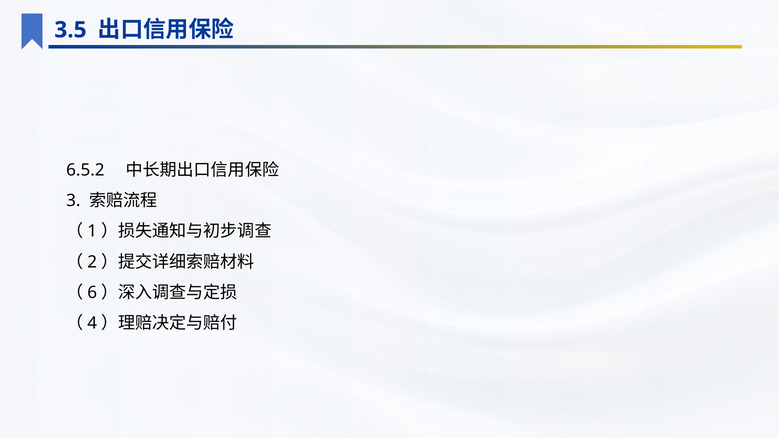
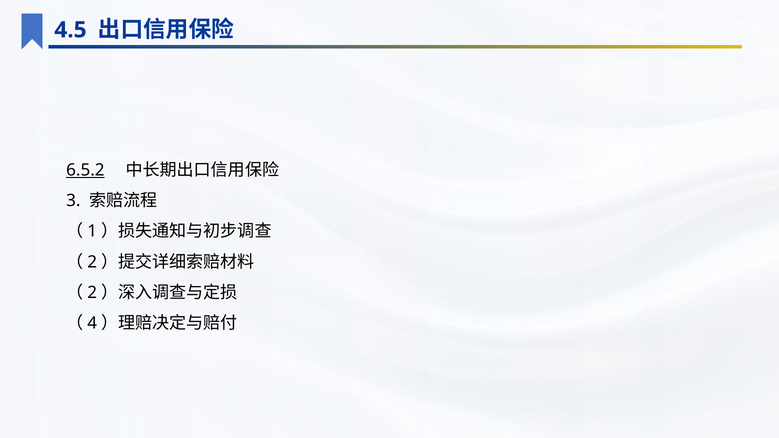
3.5: 3.5 -> 4.5
6.5.2 underline: none -> present
6 at (92, 293): 6 -> 2
